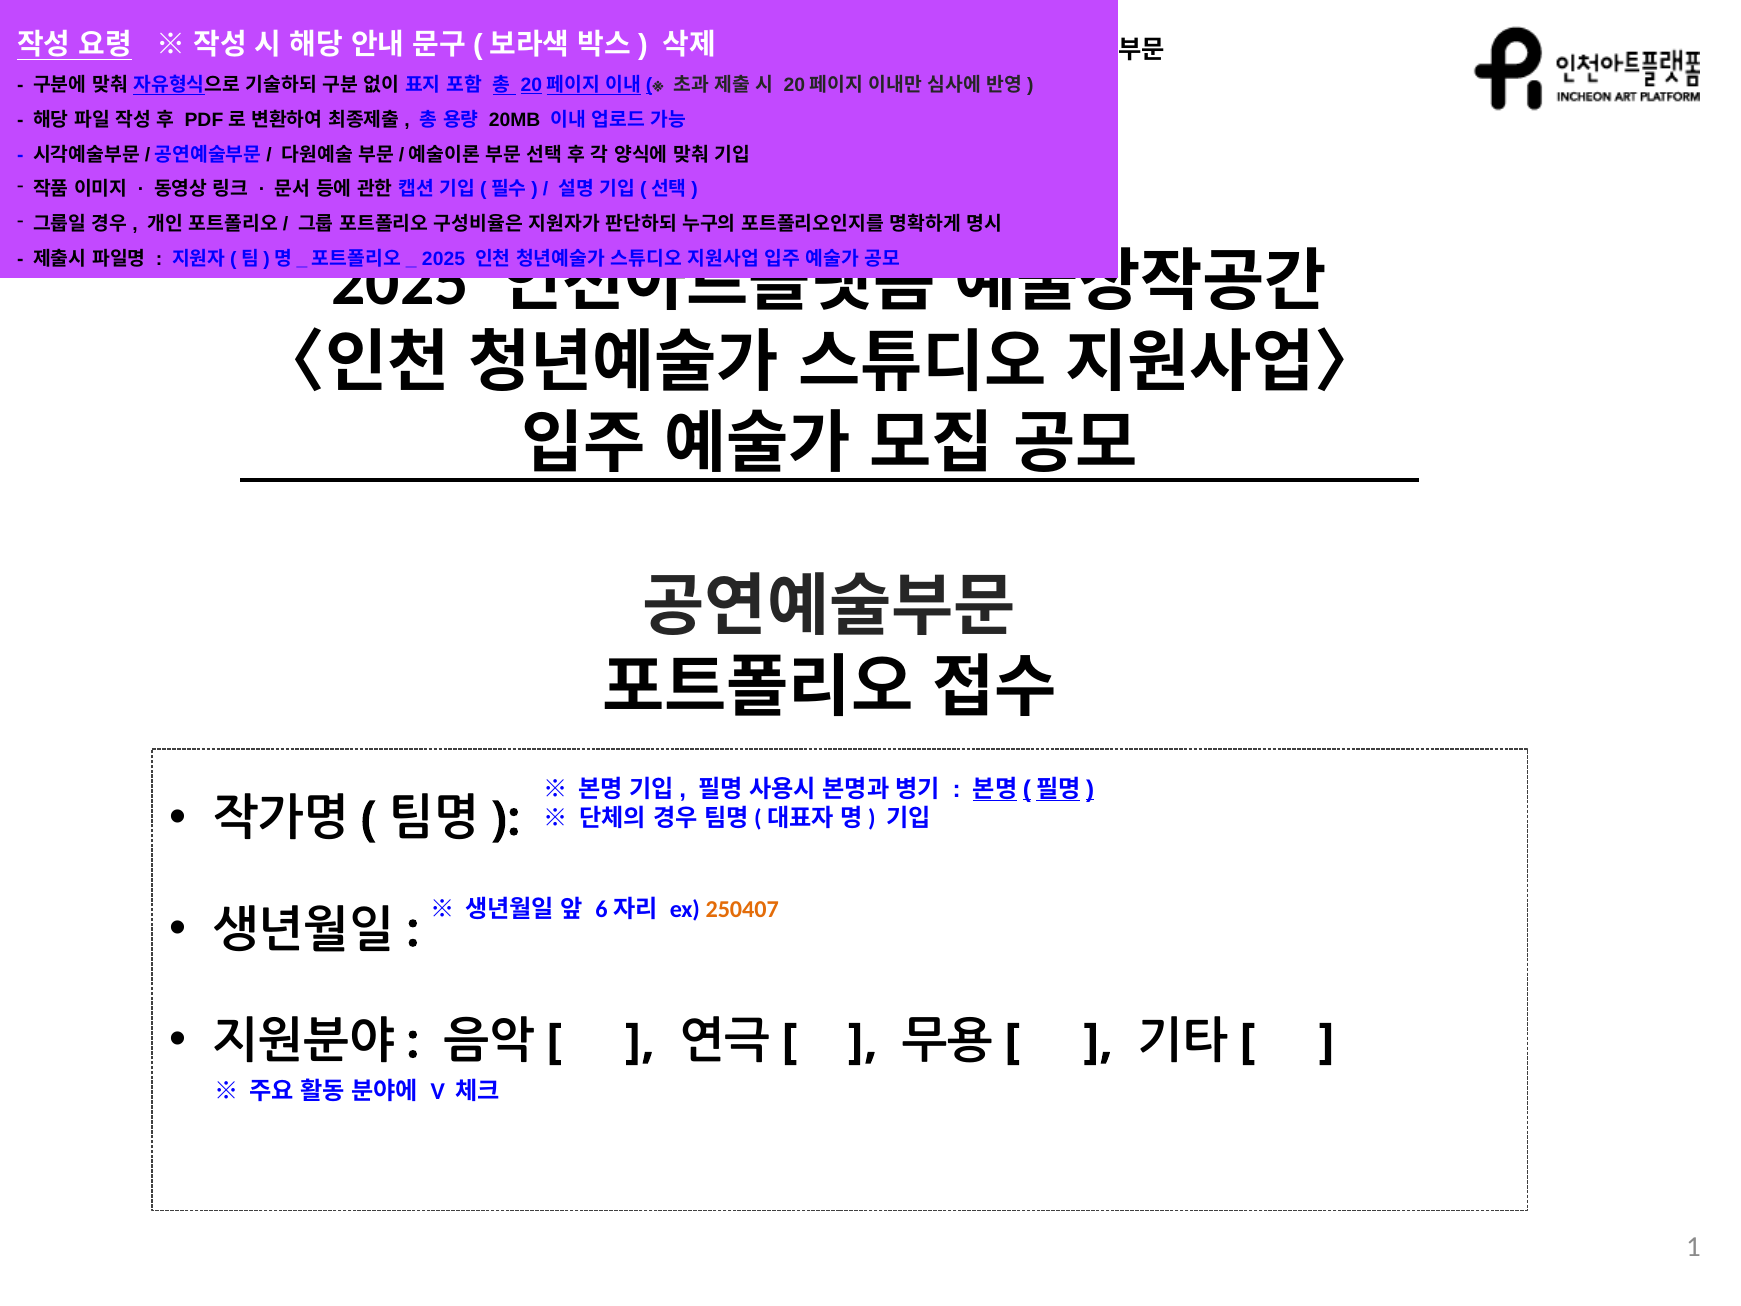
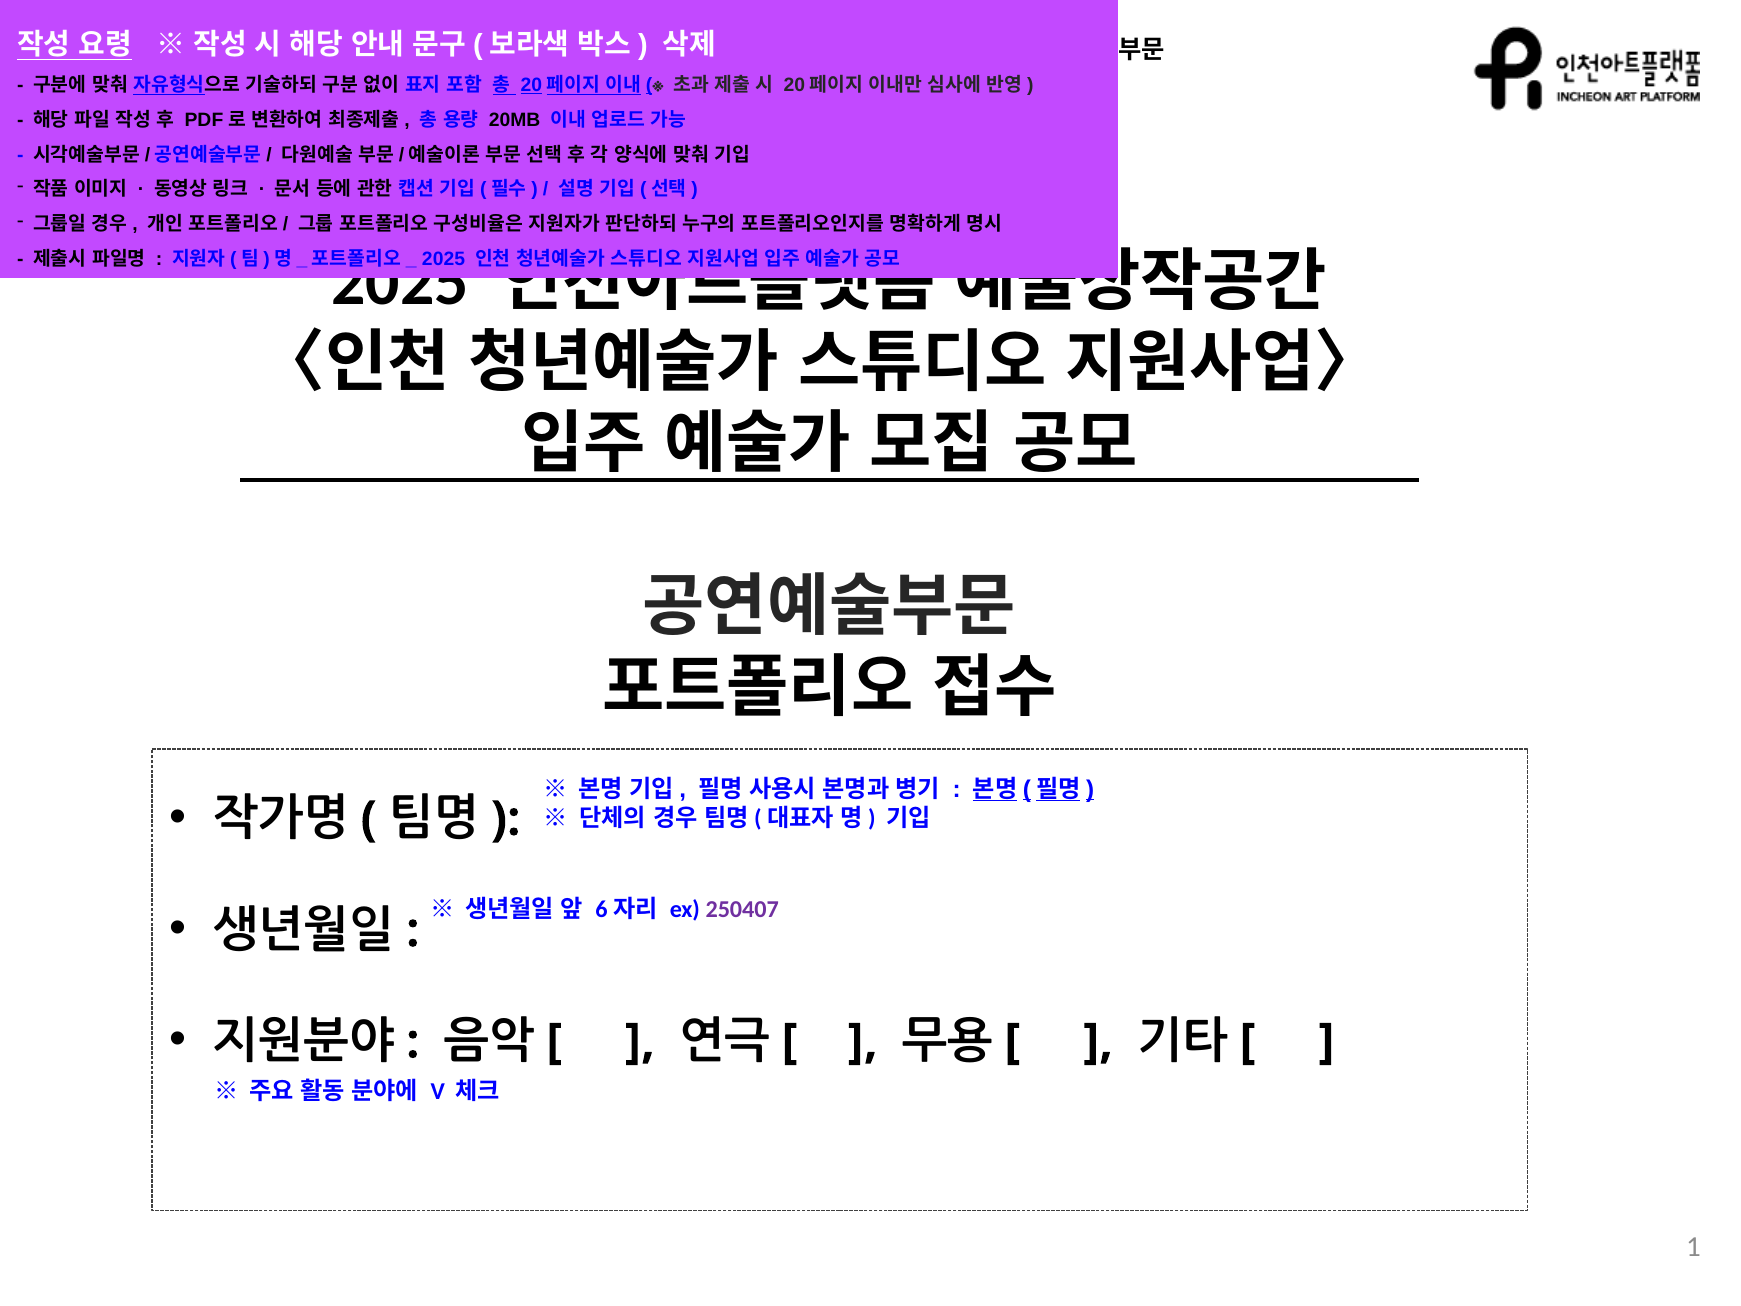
250407 colour: orange -> purple
